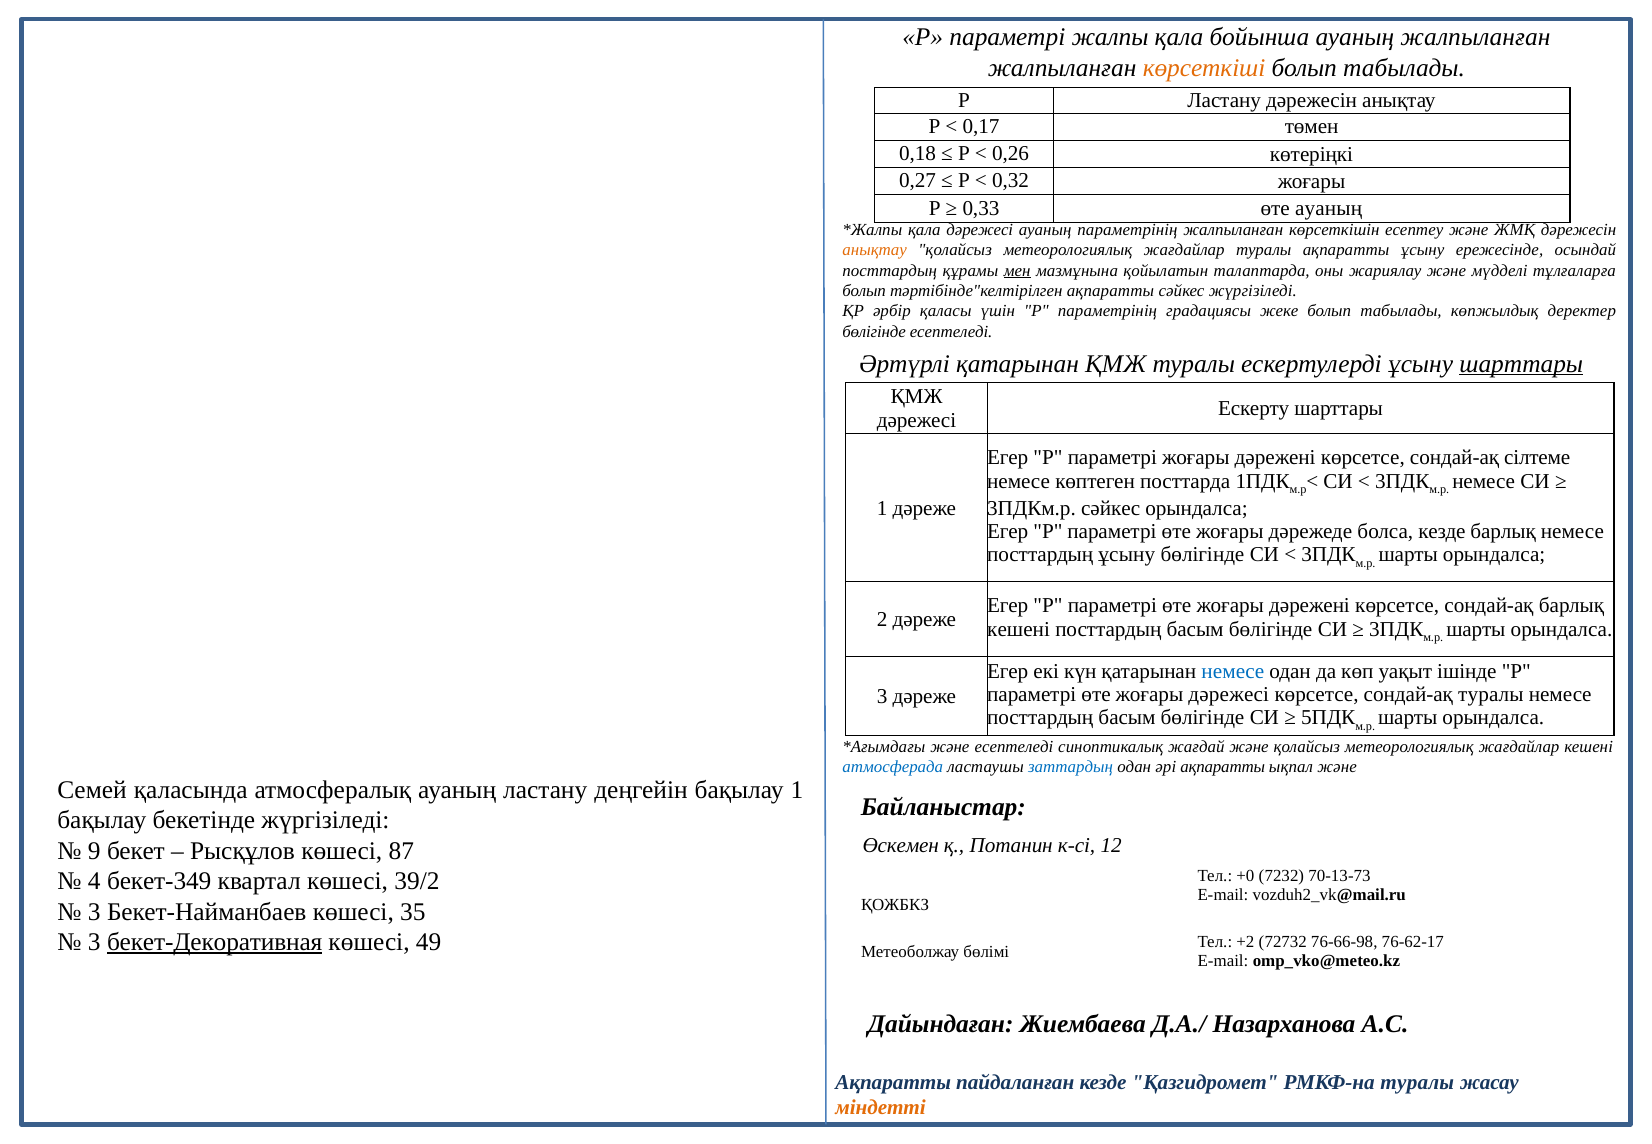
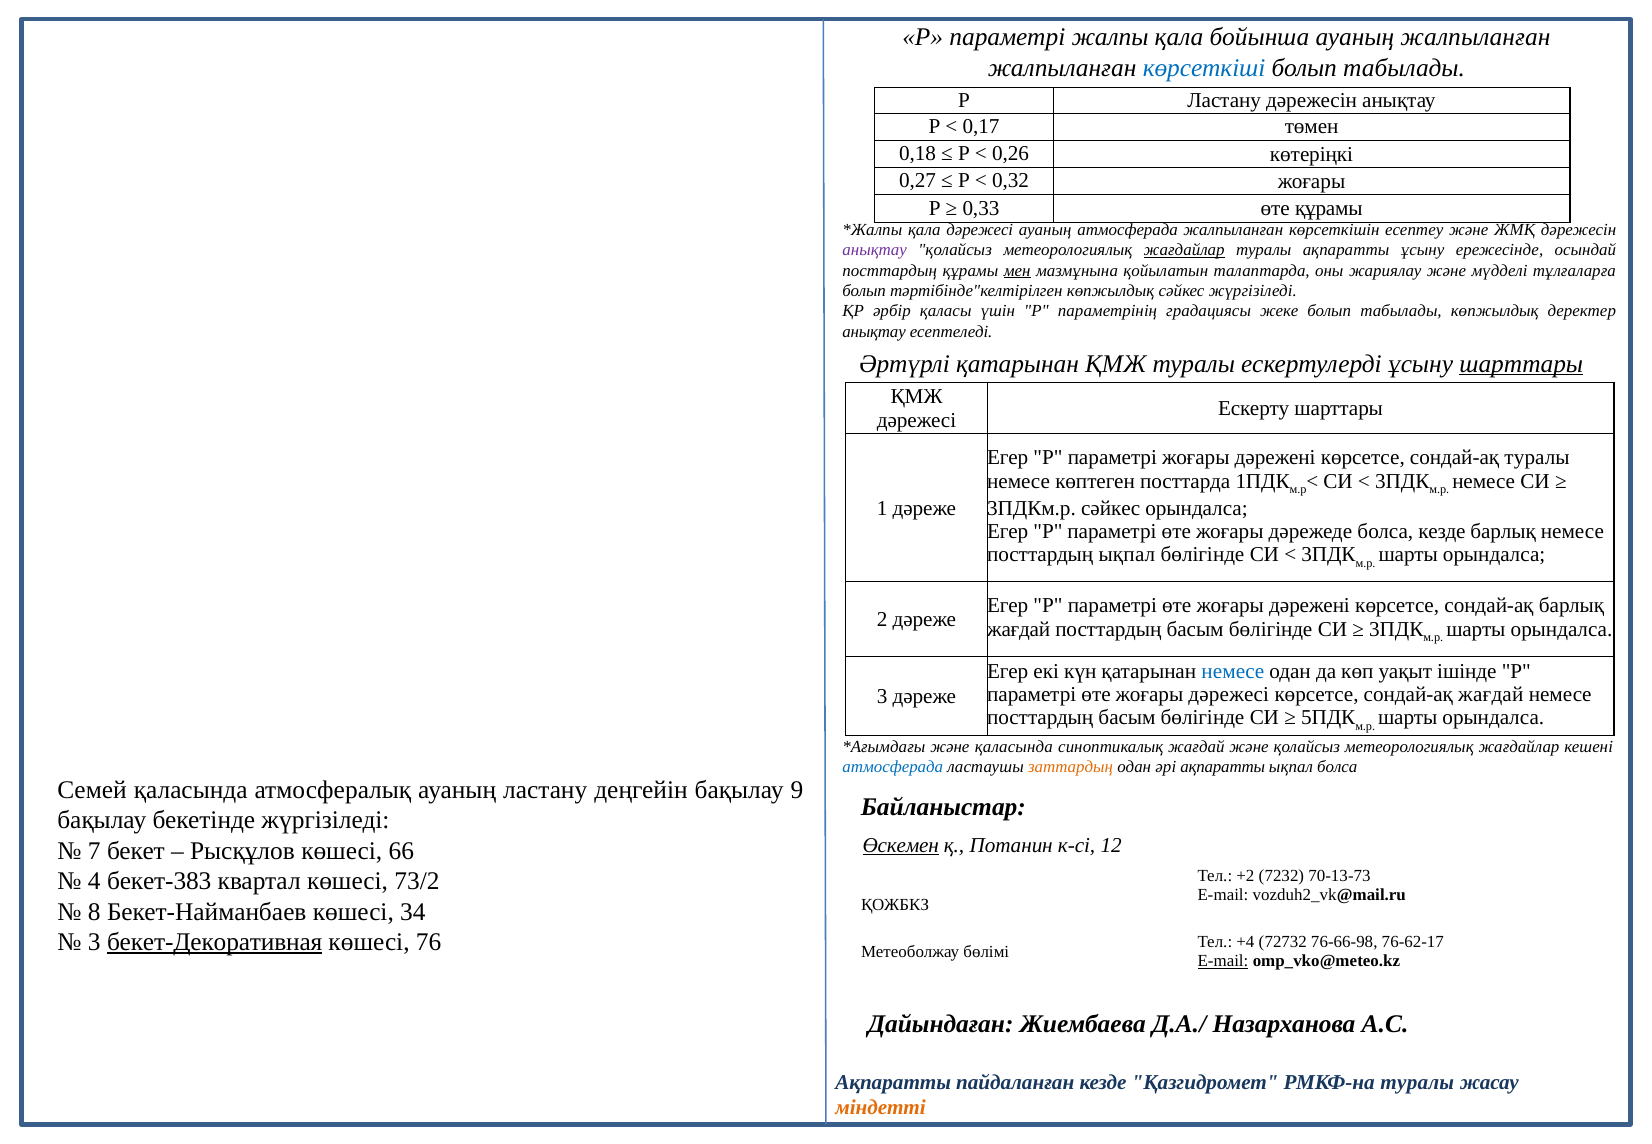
көрсеткіші colour: orange -> blue
өте ауаның: ауаның -> құрамы
ауаның параметрінің: параметрінің -> атмосферада
анықтау at (875, 250) colour: orange -> purple
жағдайлар at (1184, 250) underline: none -> present
тәртібінде"келтірілген ақпаратты: ақпаратты -> көпжылдық
бөлігінде at (874, 331): бөлігінде -> анықтау
сондай-ақ сілтеме: сілтеме -> туралы
посттардың ұсыну: ұсыну -> ықпал
кешені at (1019, 629): кешені -> жағдай
сондай-ақ туралы: туралы -> жағдай
және есептеледі: есептеледі -> қаласында
заттардың colour: blue -> orange
ықпал және: және -> болса
бақылау 1: 1 -> 9
Өскемен underline: none -> present
9: 9 -> 7
87: 87 -> 66
+0: +0 -> +2
бекет-349: бекет-349 -> бекет-383
39/2: 39/2 -> 73/2
3 at (94, 911): 3 -> 8
35: 35 -> 34
49: 49 -> 76
+2: +2 -> +4
E-mail at (1223, 961) underline: none -> present
